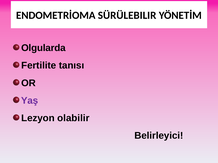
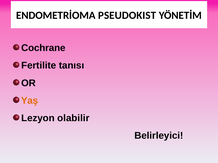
SÜRÜLEBILIR: SÜRÜLEBILIR -> PSEUDOKIST
Olgularda: Olgularda -> Cochrane
Yaş colour: purple -> orange
